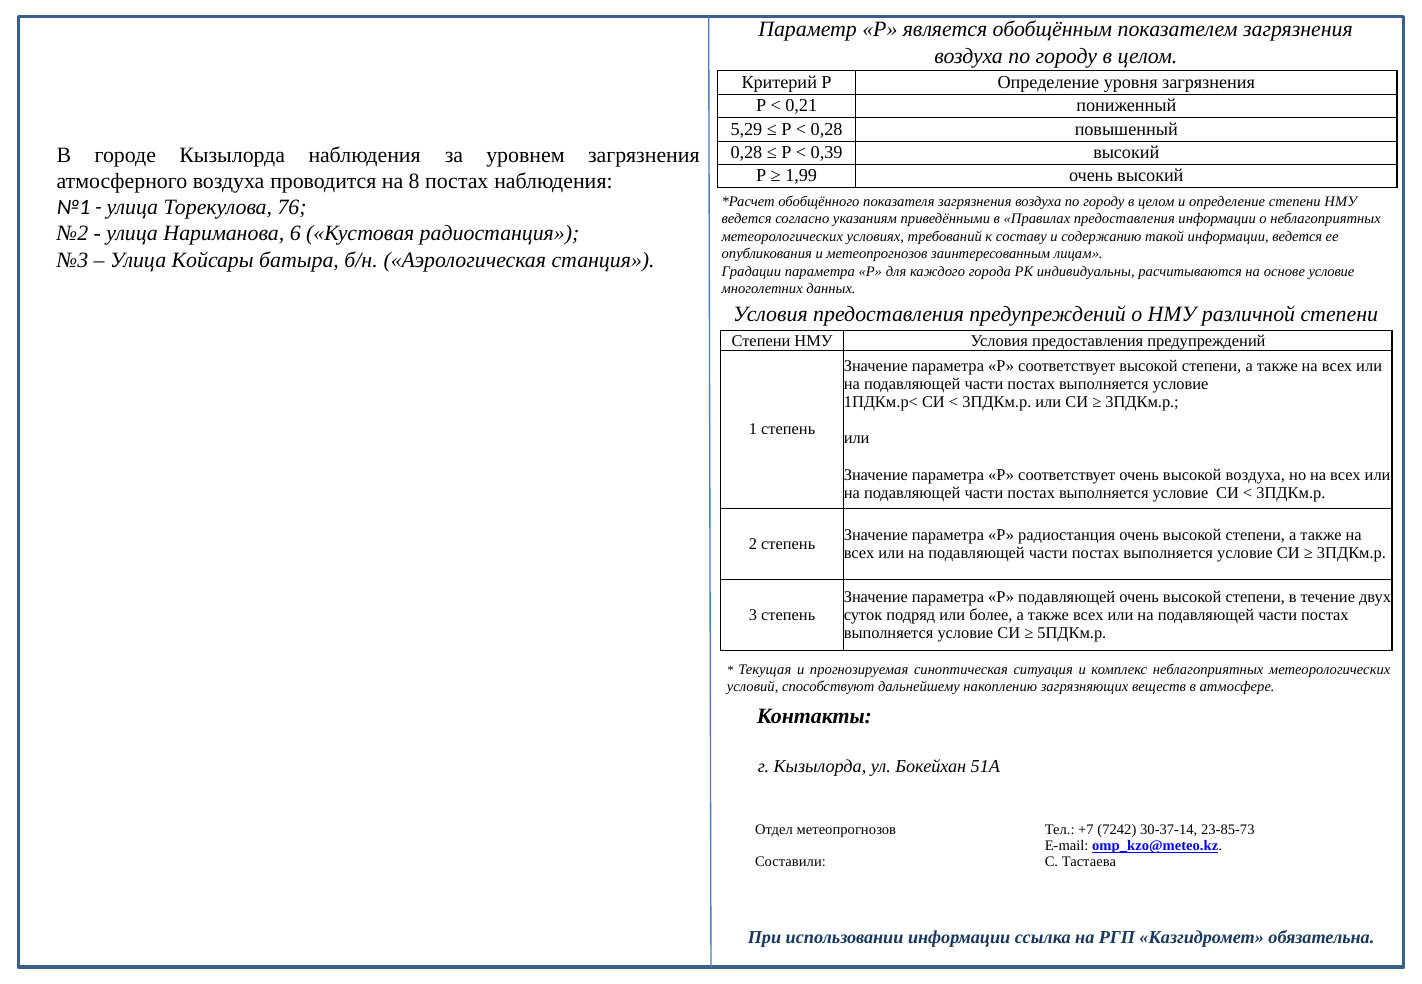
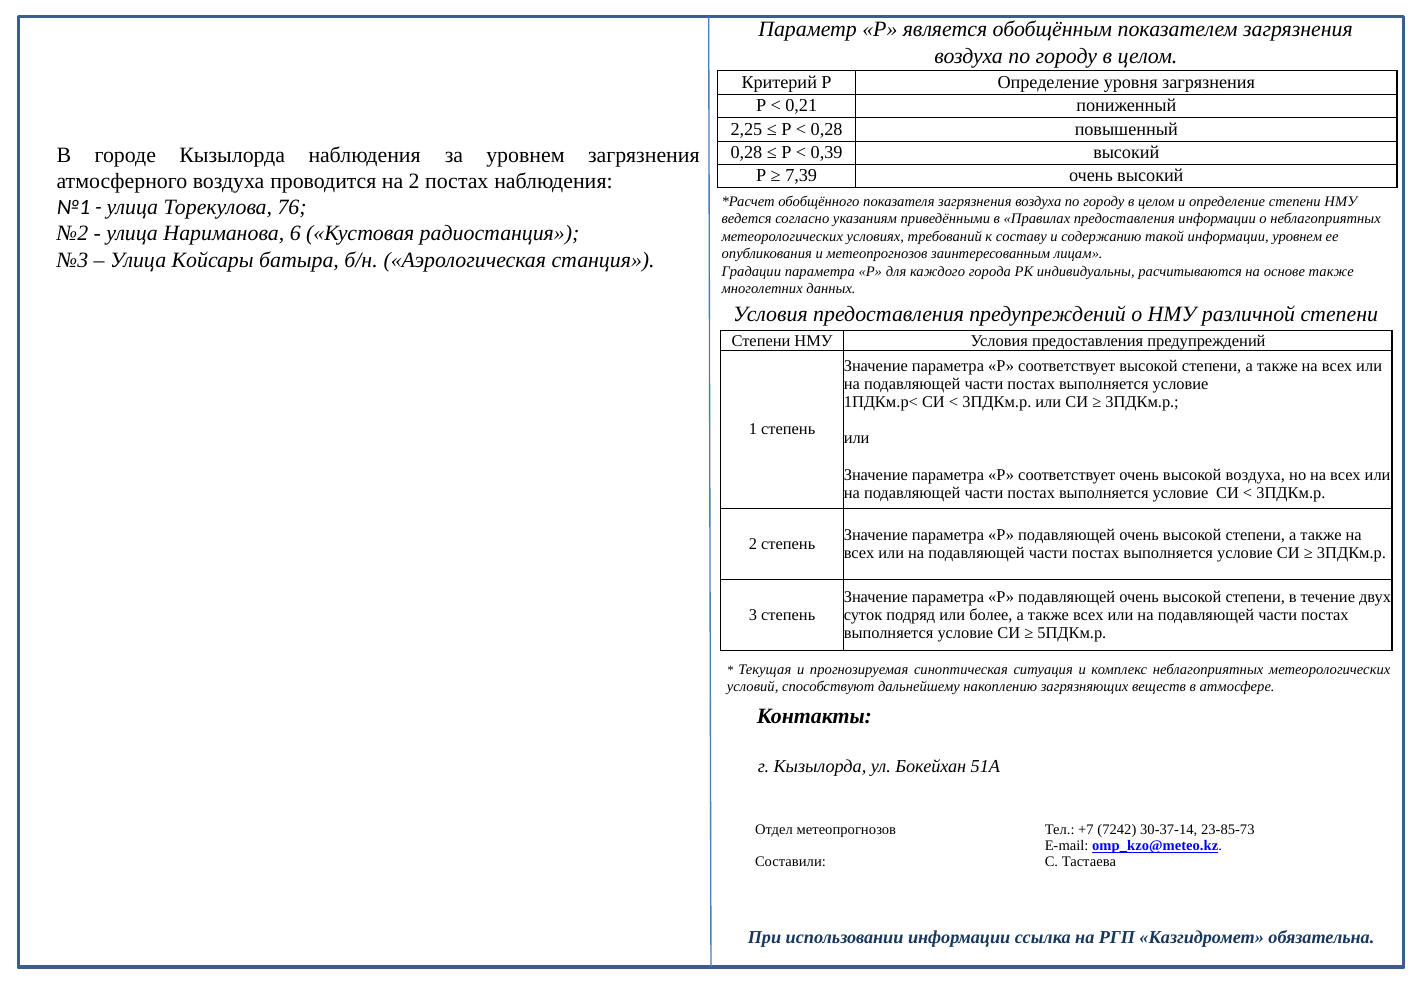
5,29: 5,29 -> 2,25
1,99: 1,99 -> 7,39
на 8: 8 -> 2
информации ведется: ведется -> уровнем
основе условие: условие -> также
радиостанция at (1067, 535): радиостанция -> подавляющей
